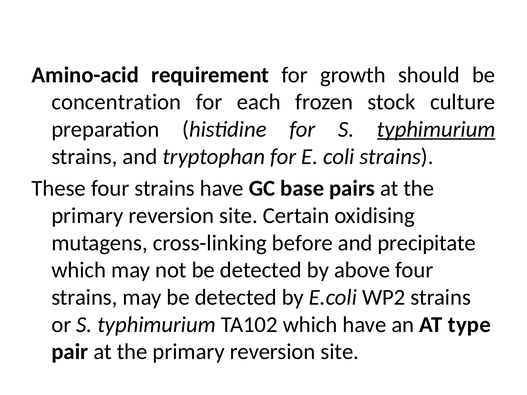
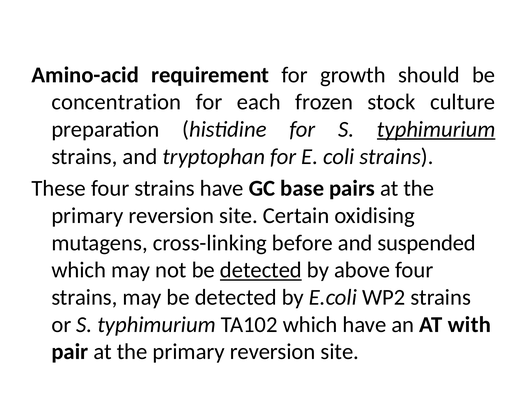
precipitate: precipitate -> suspended
detected at (261, 270) underline: none -> present
type: type -> with
